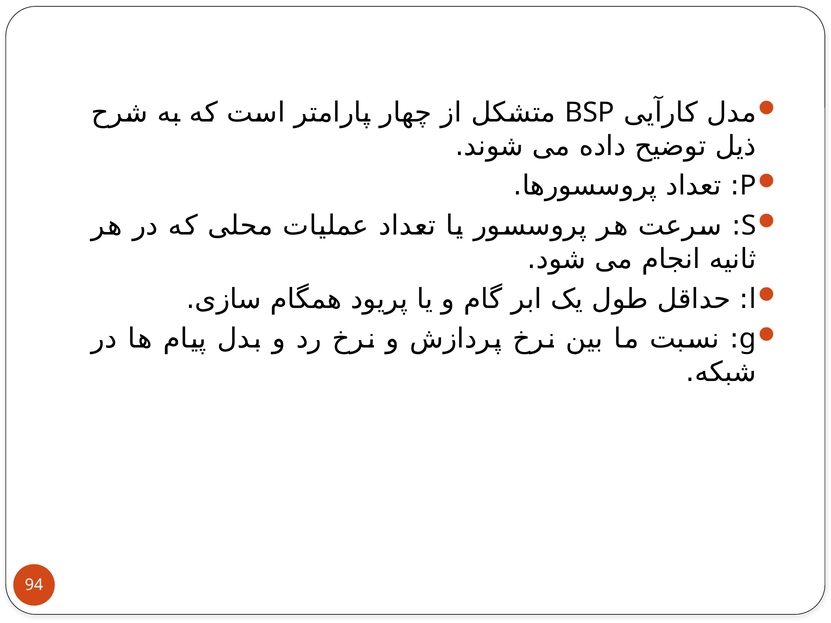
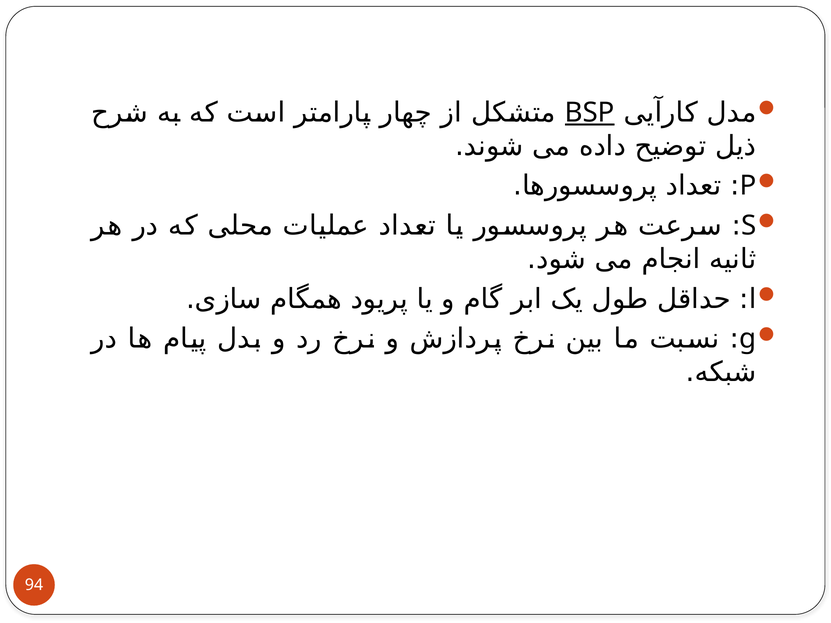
BSP underline: none -> present
